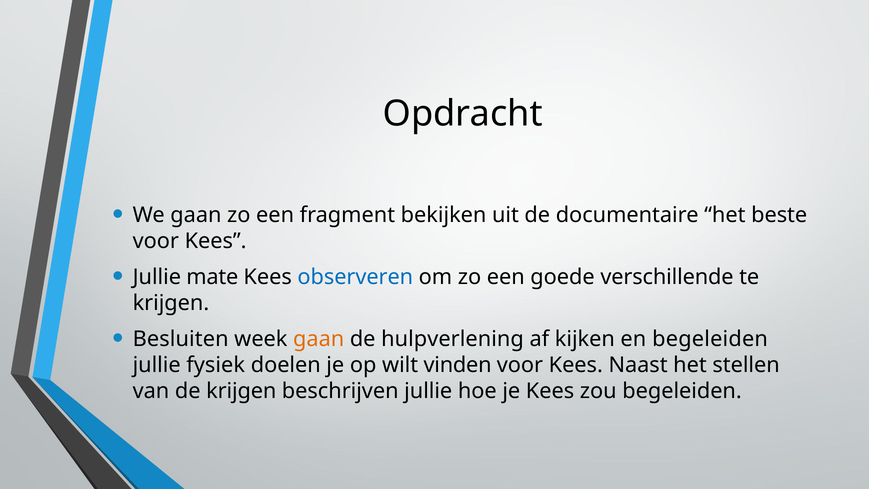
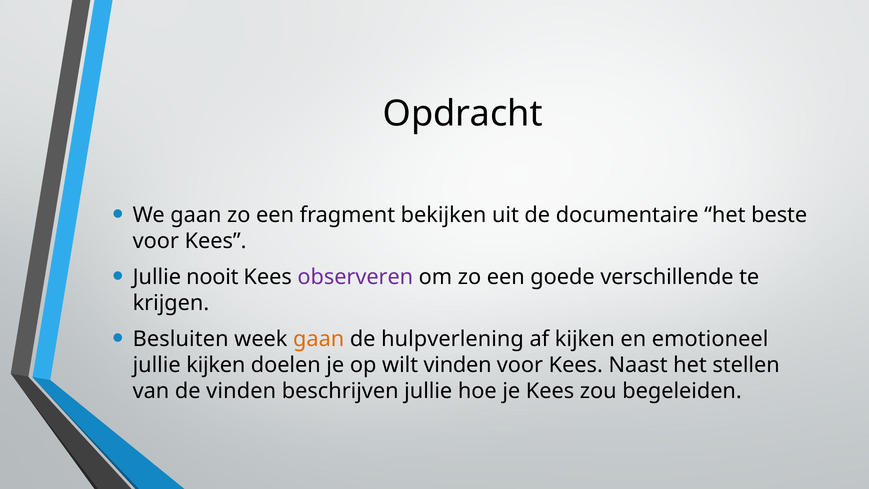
mate: mate -> nooit
observeren colour: blue -> purple
en begeleiden: begeleiden -> emotioneel
jullie fysiek: fysiek -> kijken
de krijgen: krijgen -> vinden
